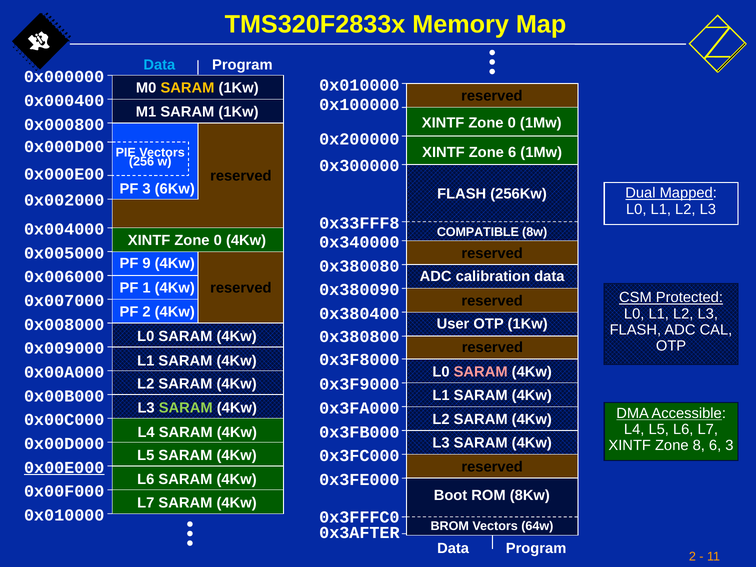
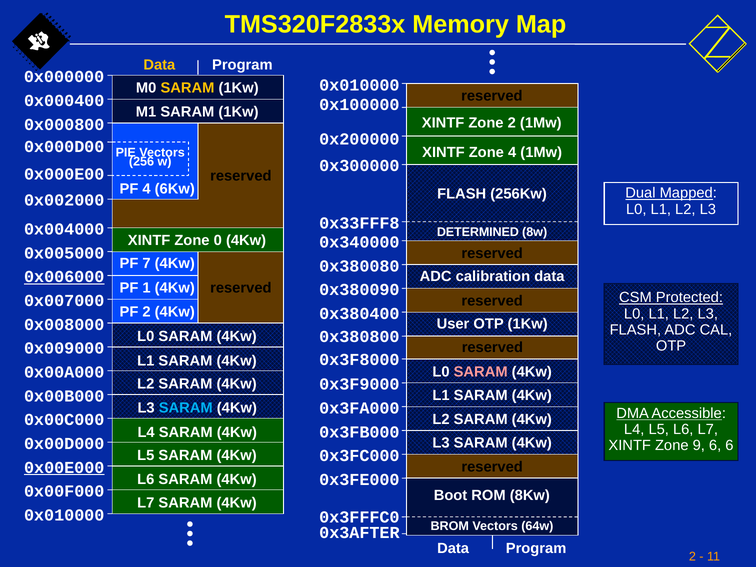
Data at (159, 65) colour: light blue -> yellow
0 at (512, 123): 0 -> 2
Zone 6: 6 -> 4
PF 3: 3 -> 4
COMPATIBLE: COMPATIBLE -> DETERMINED
9: 9 -> 7
0x006000 underline: none -> present
SARAM at (186, 408) colour: light green -> light blue
8: 8 -> 9
6 3: 3 -> 6
